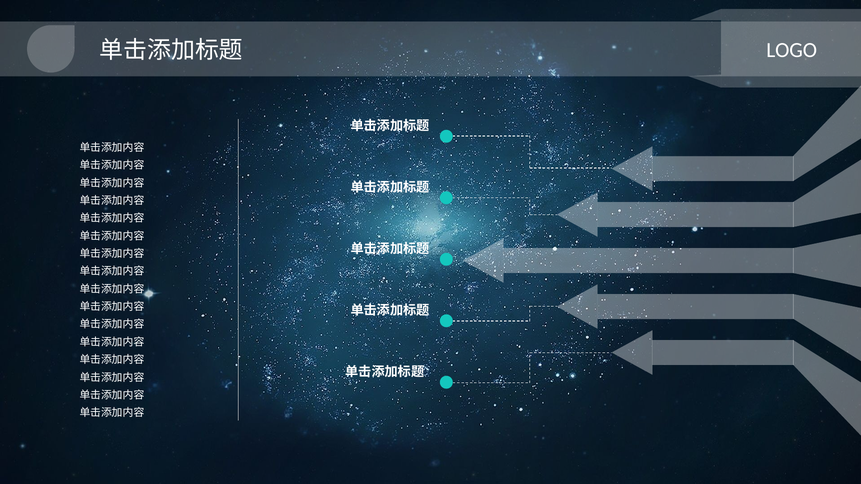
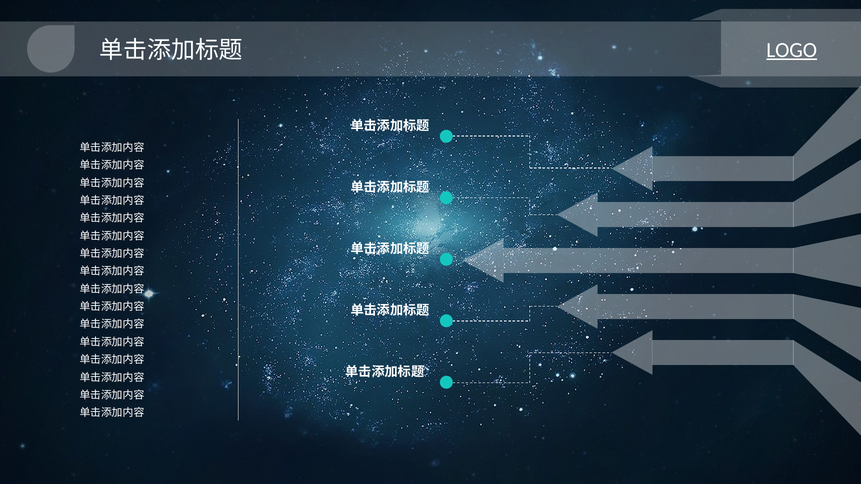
LOGO underline: none -> present
